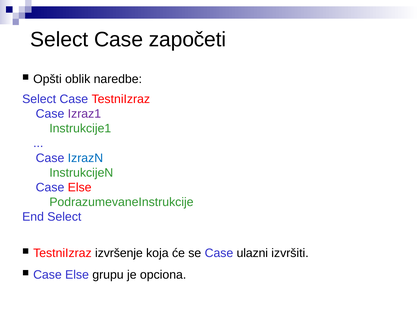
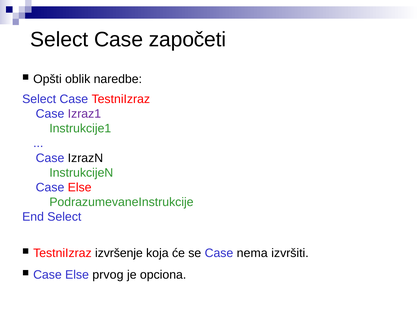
IzrazN colour: blue -> black
ulazni: ulazni -> nema
grupu: grupu -> prvog
